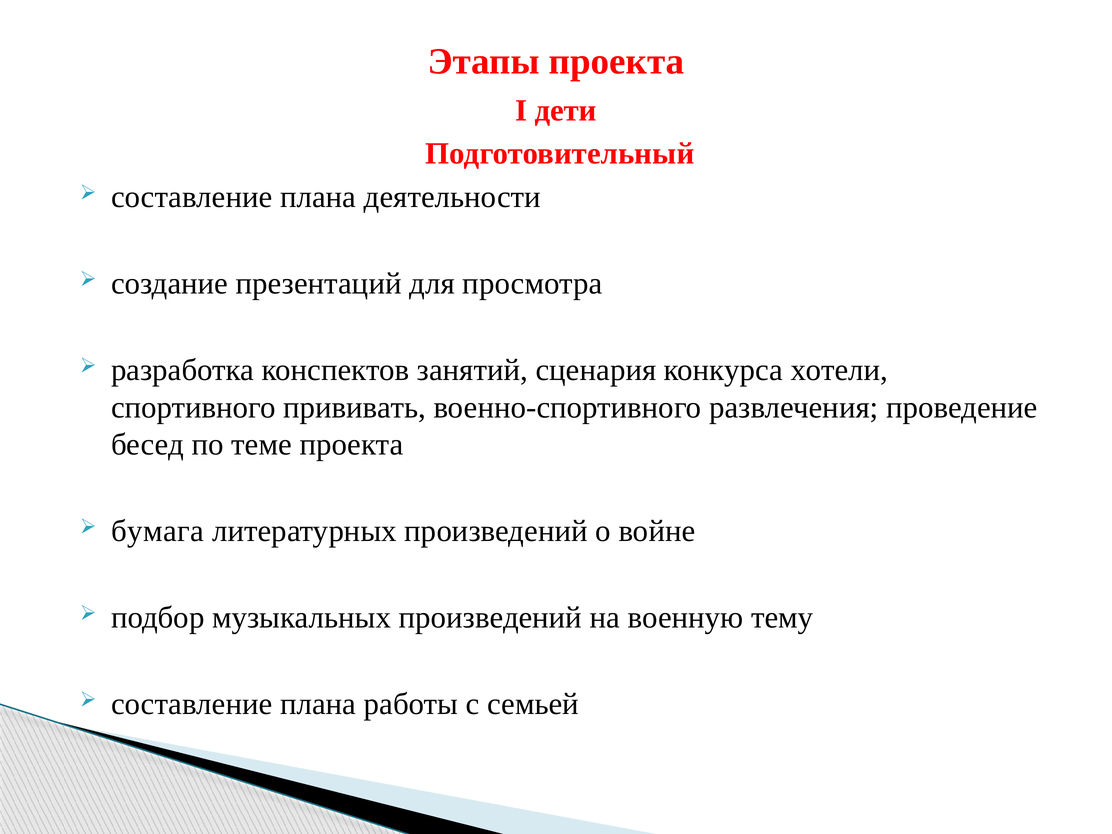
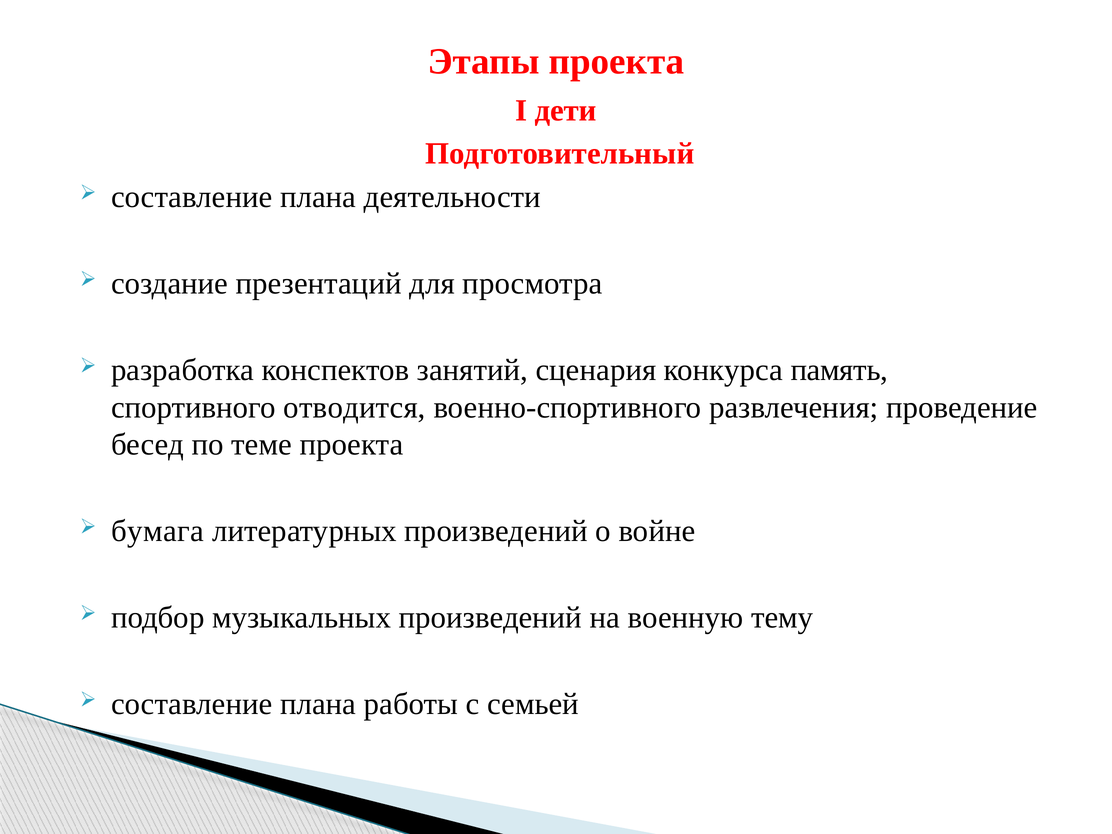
хотели: хотели -> память
прививать: прививать -> отводится
